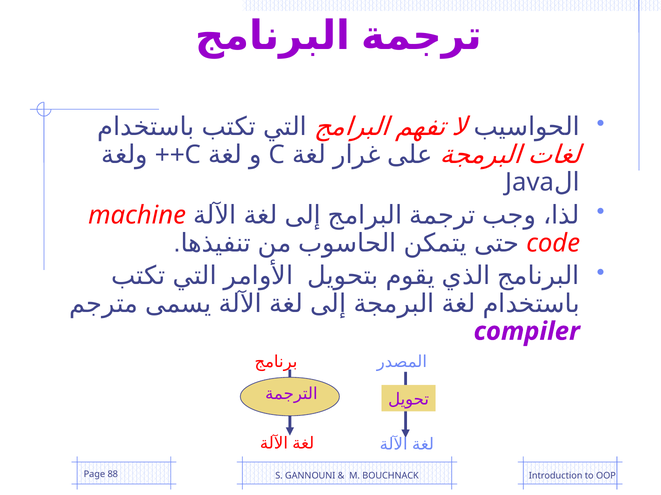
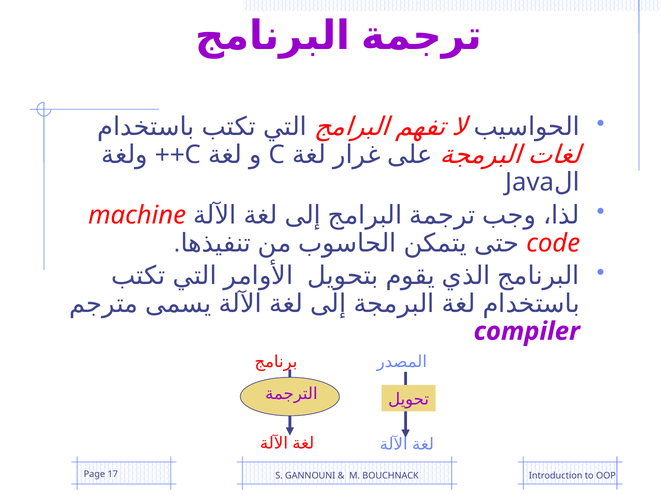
88: 88 -> 17
